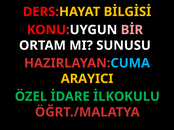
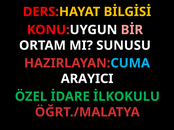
ARAYICI colour: yellow -> white
